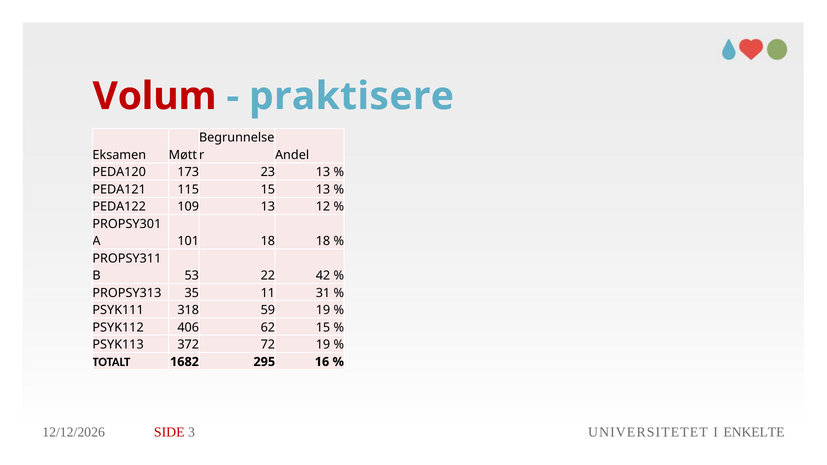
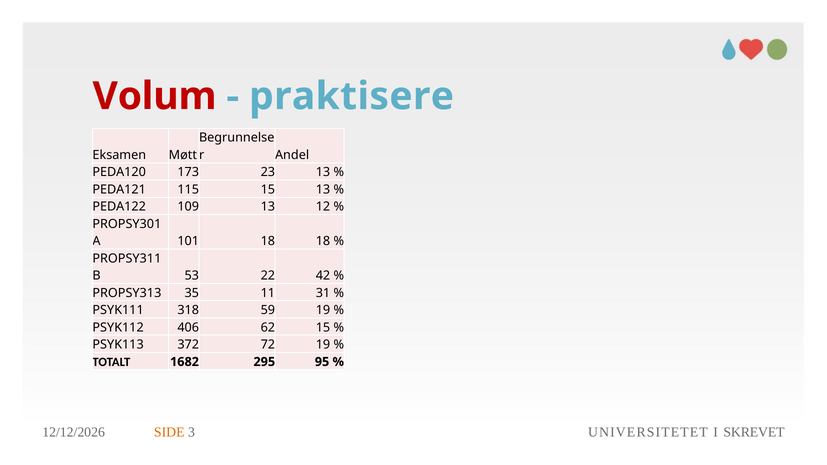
16: 16 -> 95
SIDE colour: red -> orange
ENKELTE: ENKELTE -> SKREVET
